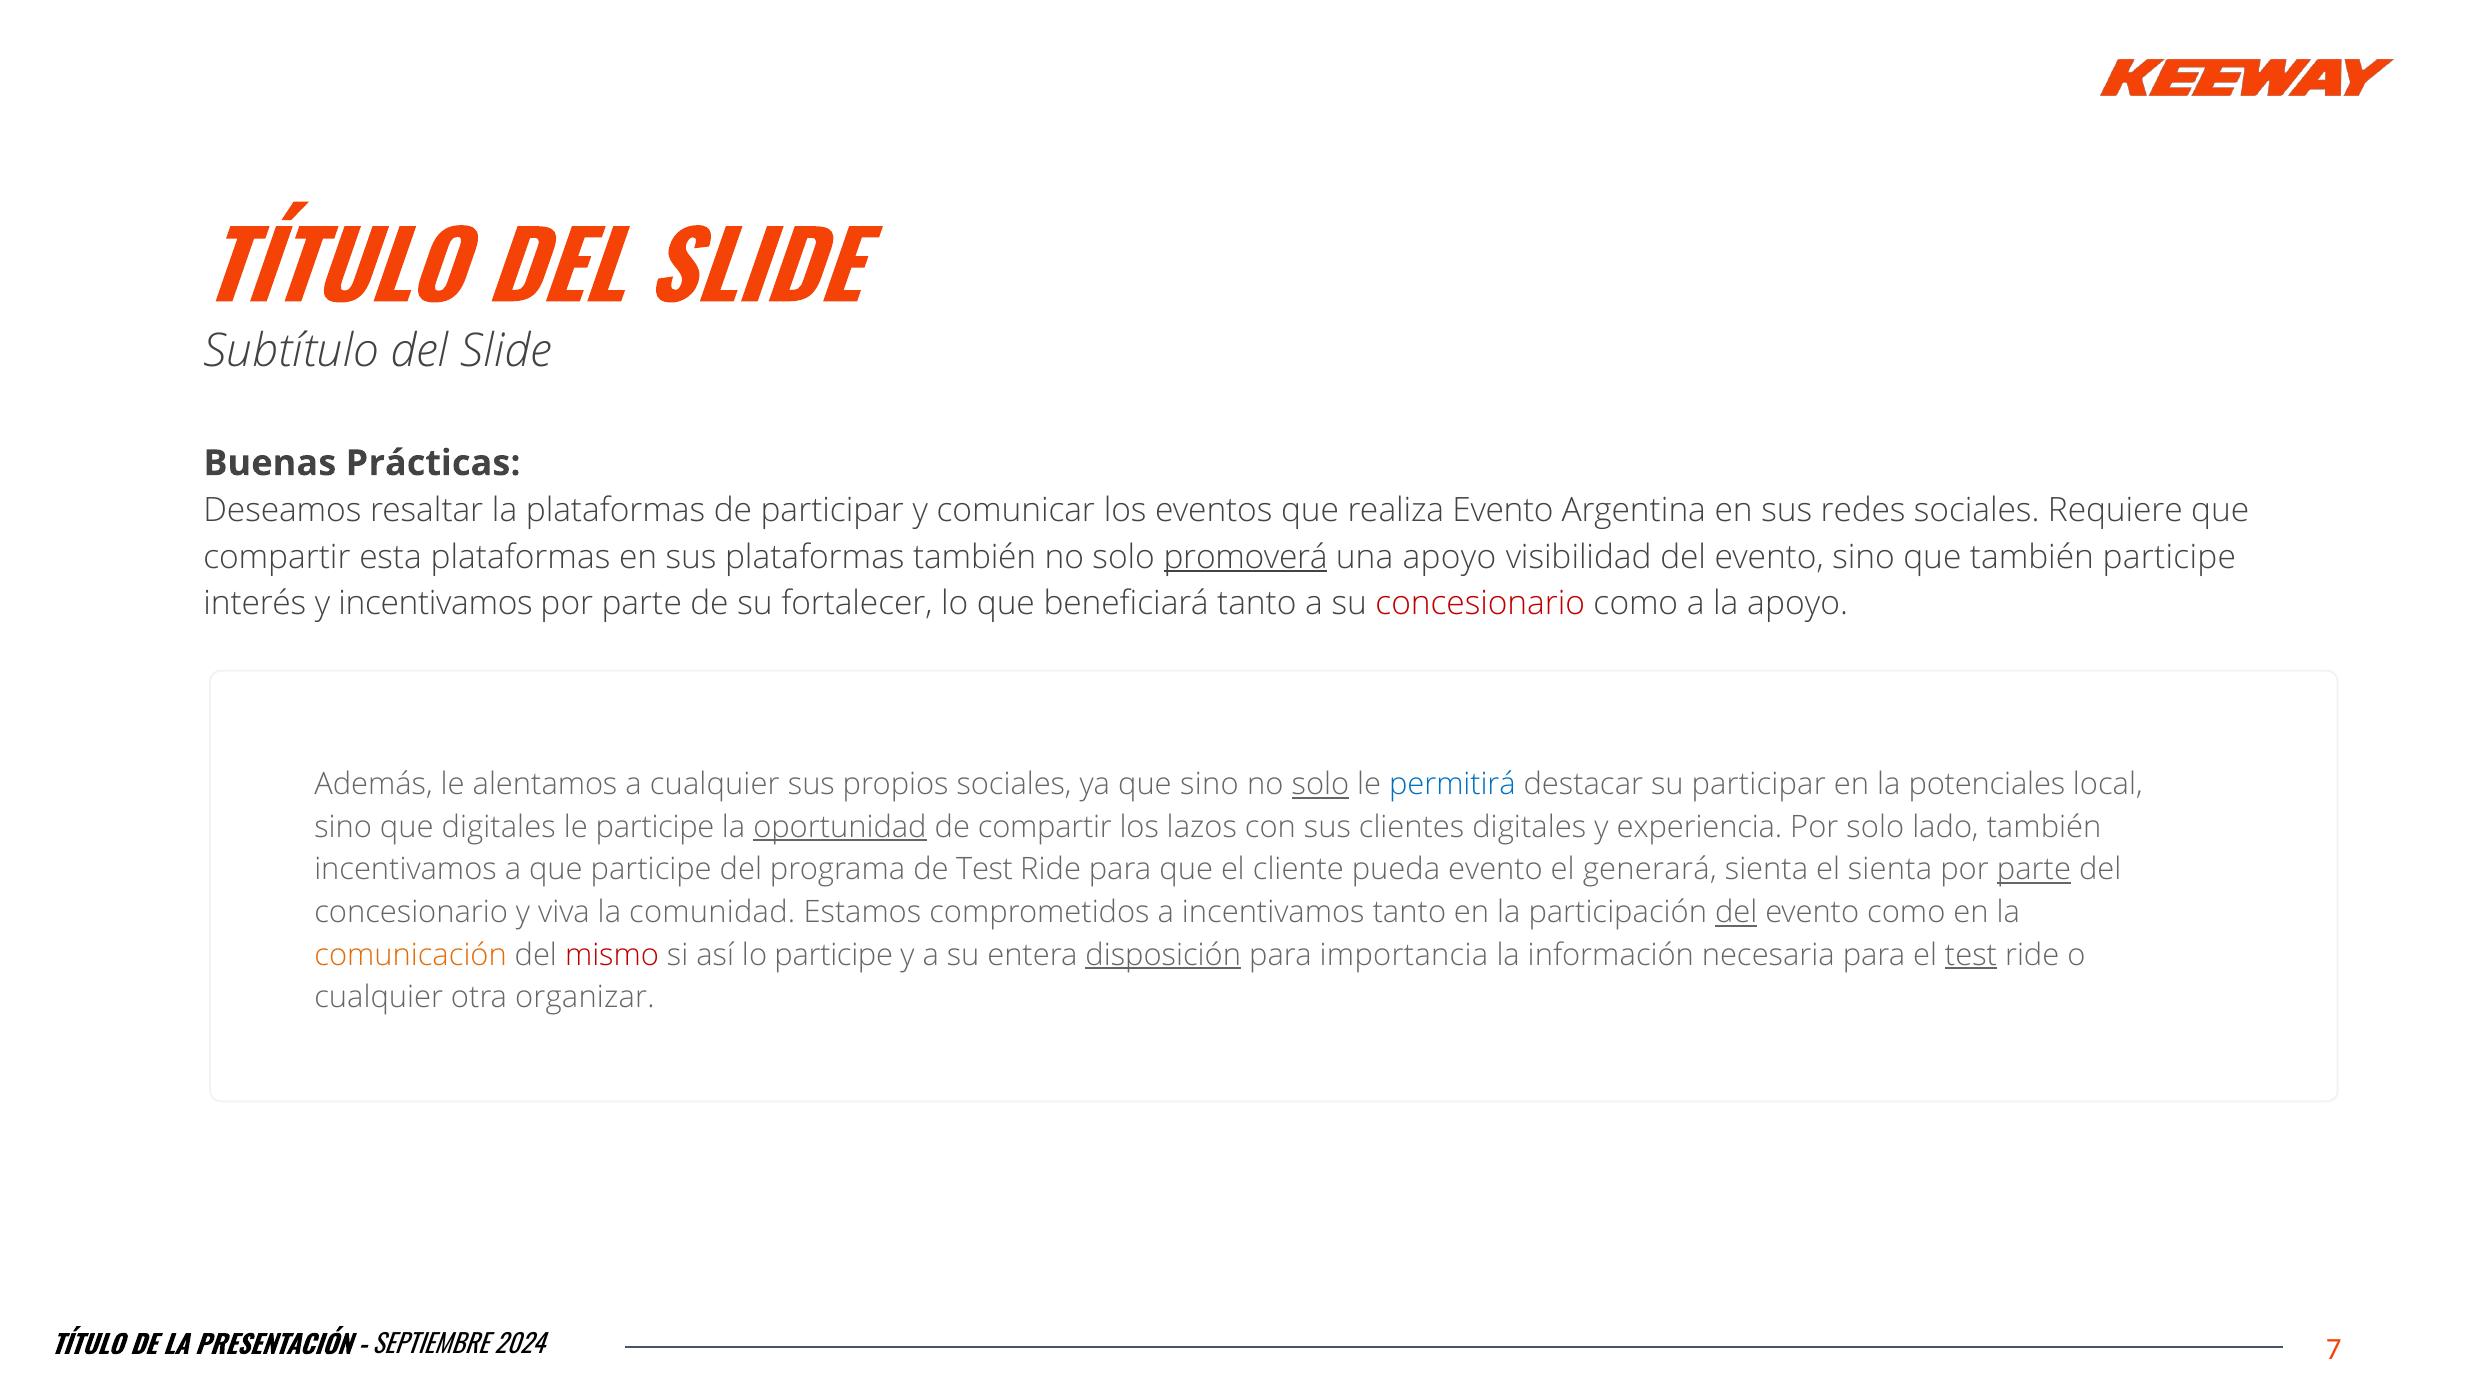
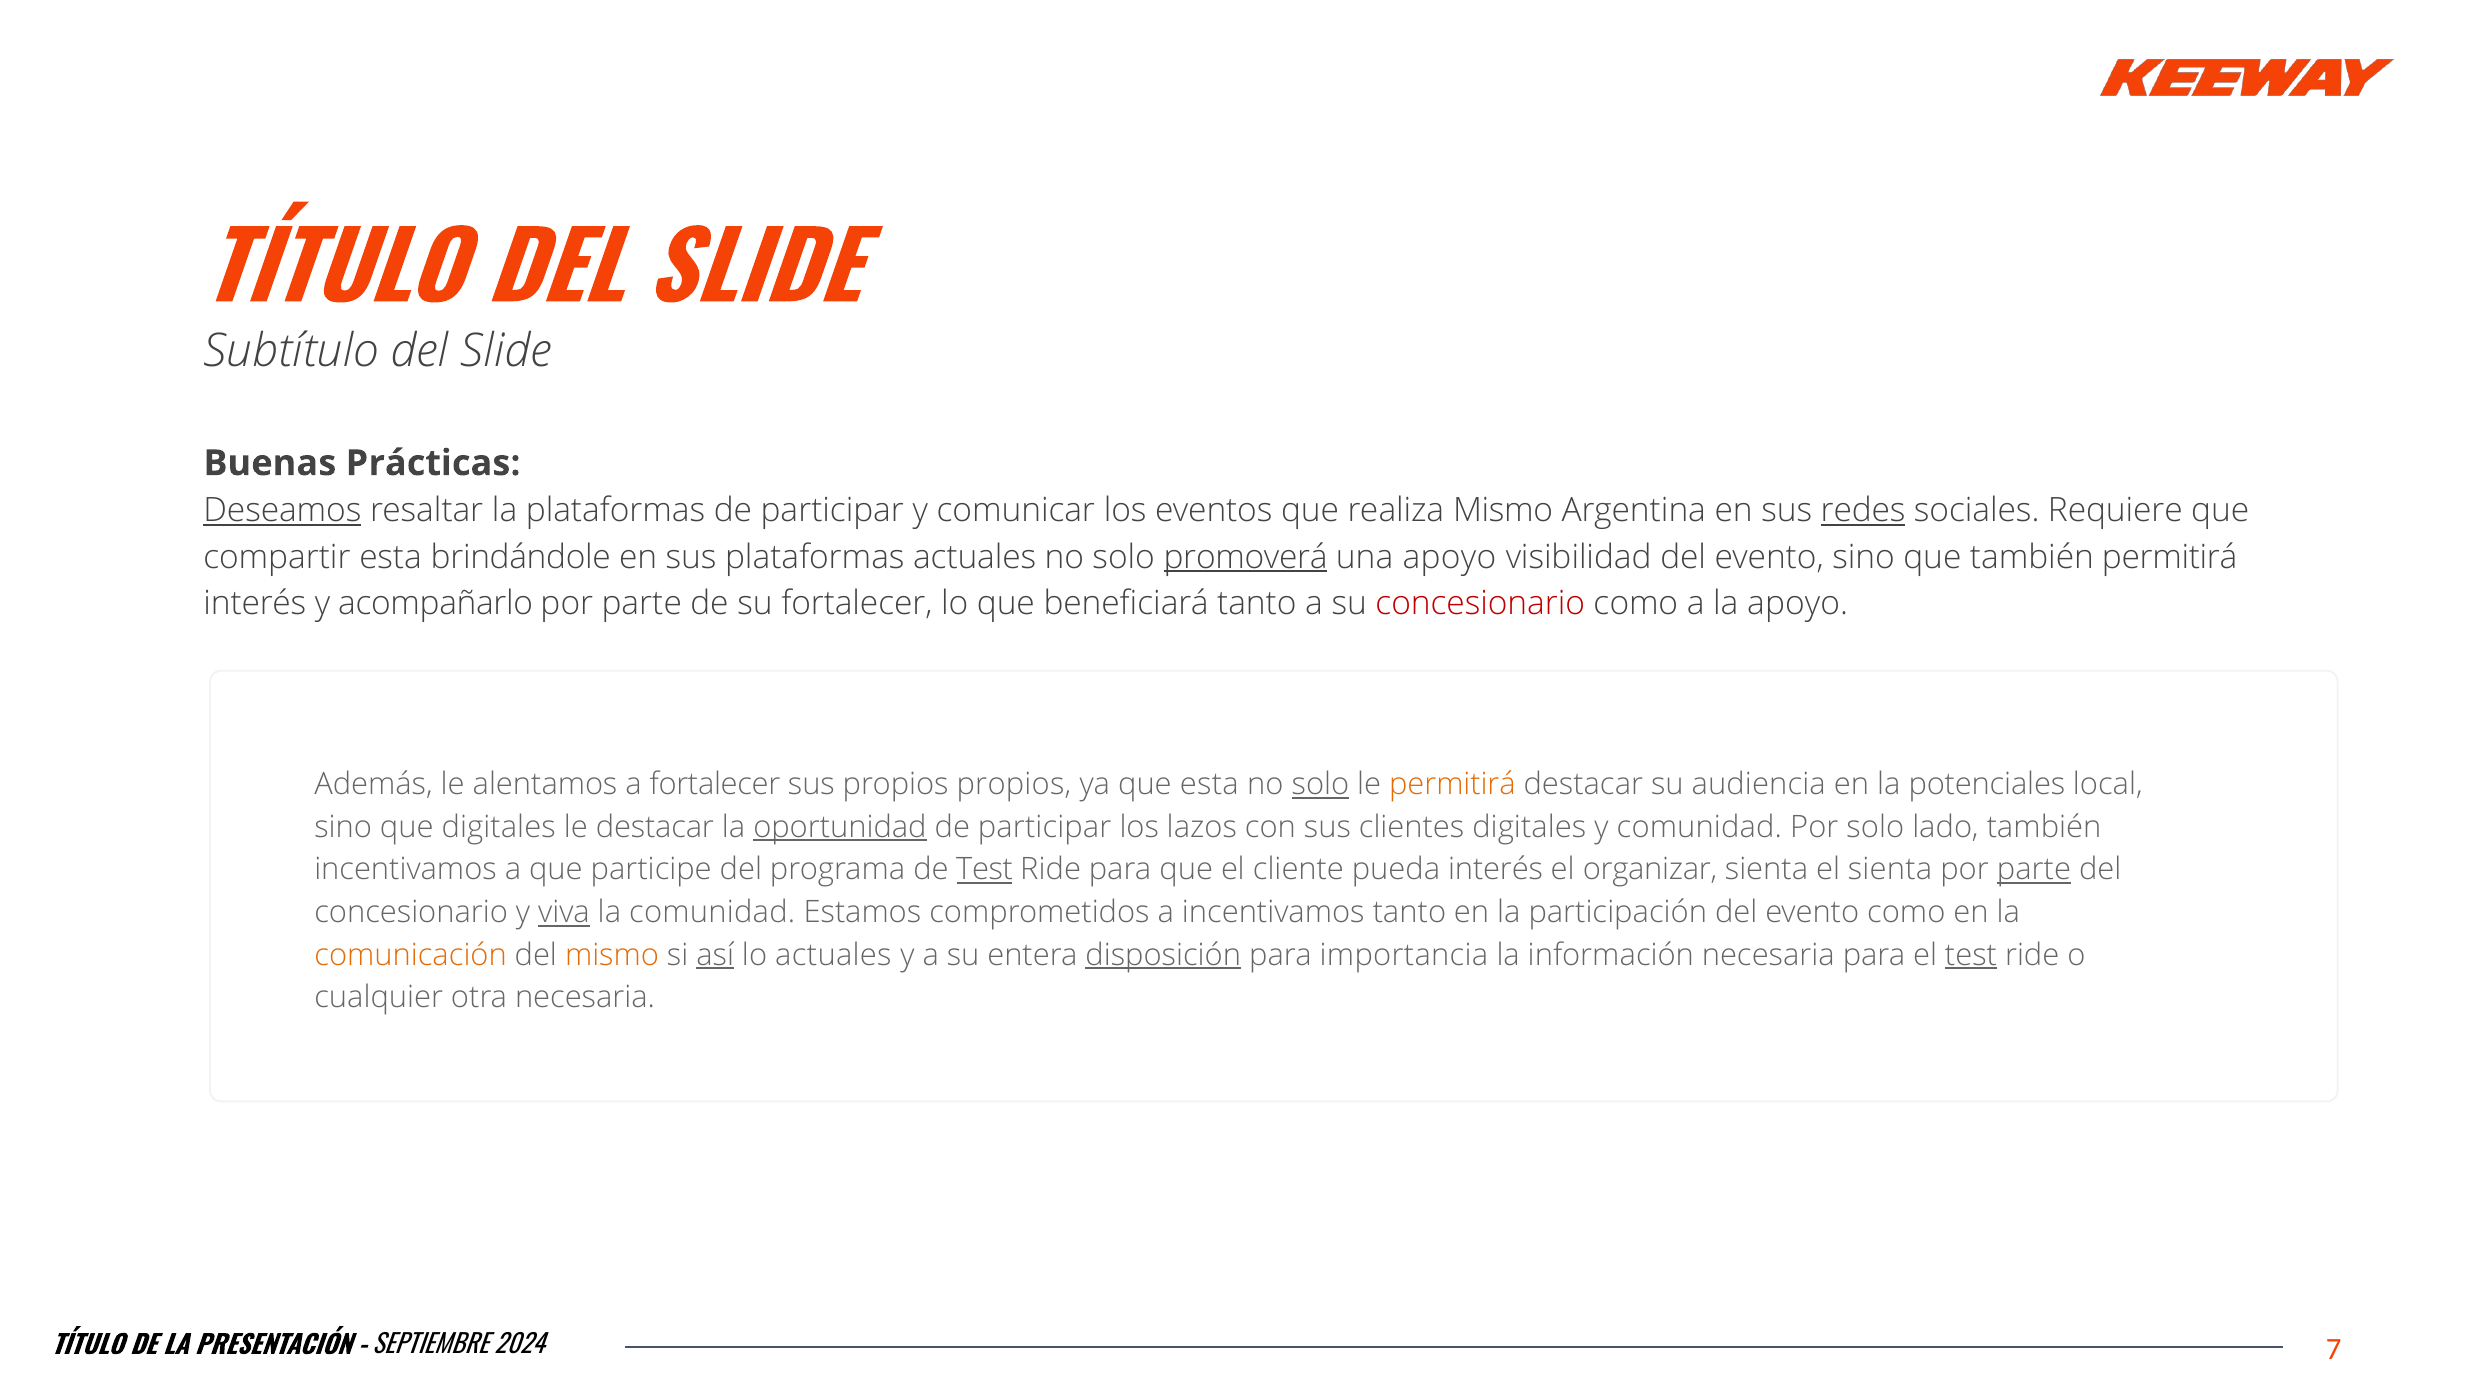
Deseamos underline: none -> present
realiza Evento: Evento -> Mismo
redes underline: none -> present
esta plataformas: plataformas -> brindándole
plataformas también: también -> actuales
también participe: participe -> permitirá
y incentivamos: incentivamos -> acompañarlo
a cualquier: cualquier -> fortalecer
propios sociales: sociales -> propios
que sino: sino -> esta
permitirá at (1452, 784) colour: blue -> orange
su participar: participar -> audiencia
le participe: participe -> destacar
compartir at (1045, 827): compartir -> participar
y experiencia: experiencia -> comunidad
Test at (985, 869) underline: none -> present
pueda evento: evento -> interés
generará: generará -> organizar
viva underline: none -> present
del at (1736, 912) underline: present -> none
mismo at (612, 955) colour: red -> orange
así underline: none -> present
lo participe: participe -> actuales
otra organizar: organizar -> necesaria
